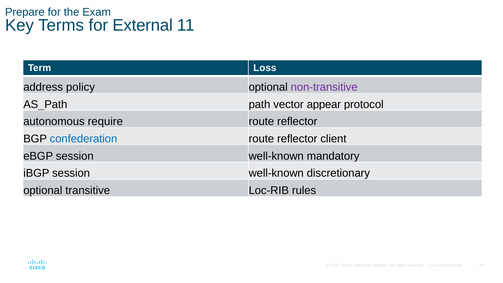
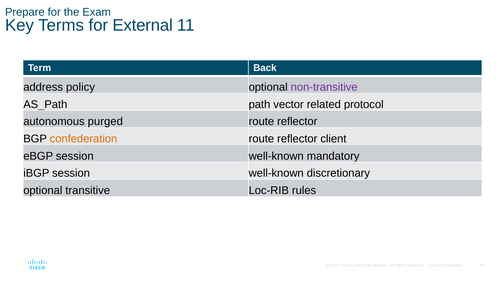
Loss: Loss -> Back
appear: appear -> related
require: require -> purged
confederation colour: blue -> orange
